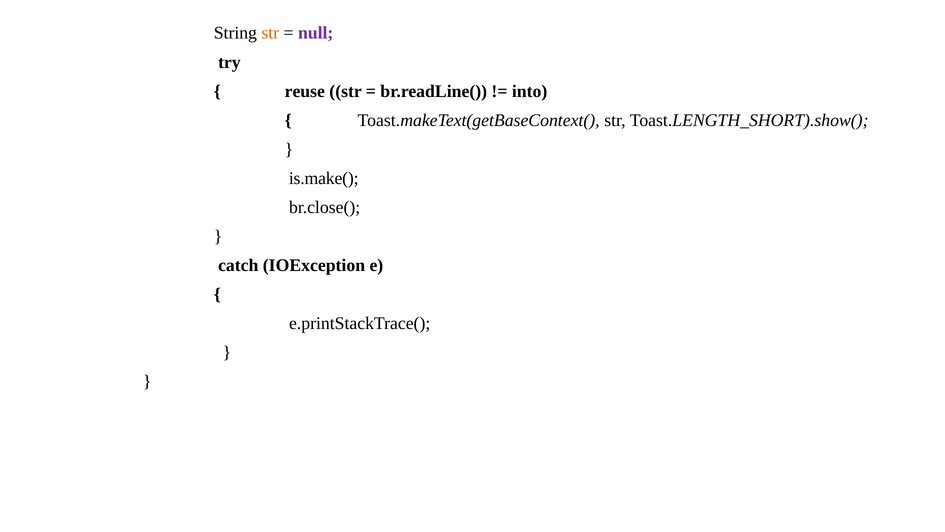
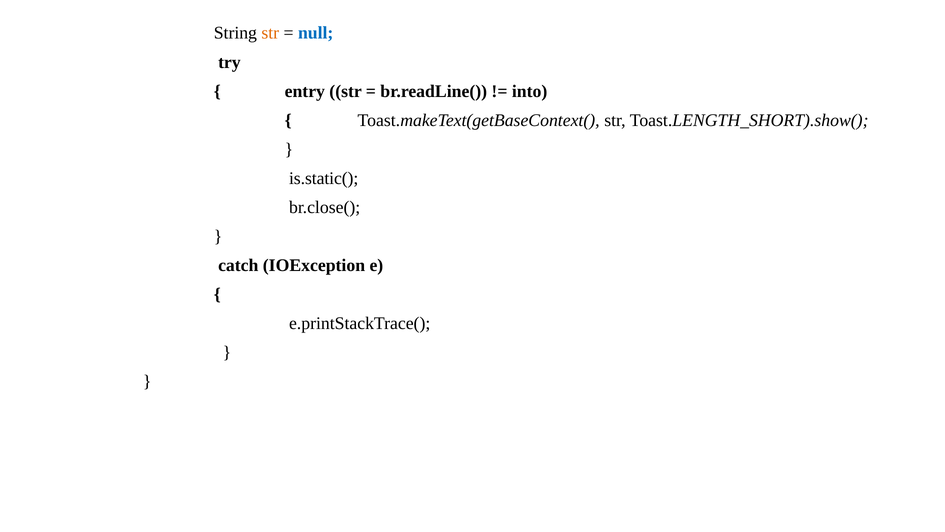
null colour: purple -> blue
reuse: reuse -> entry
is.make(: is.make( -> is.static(
